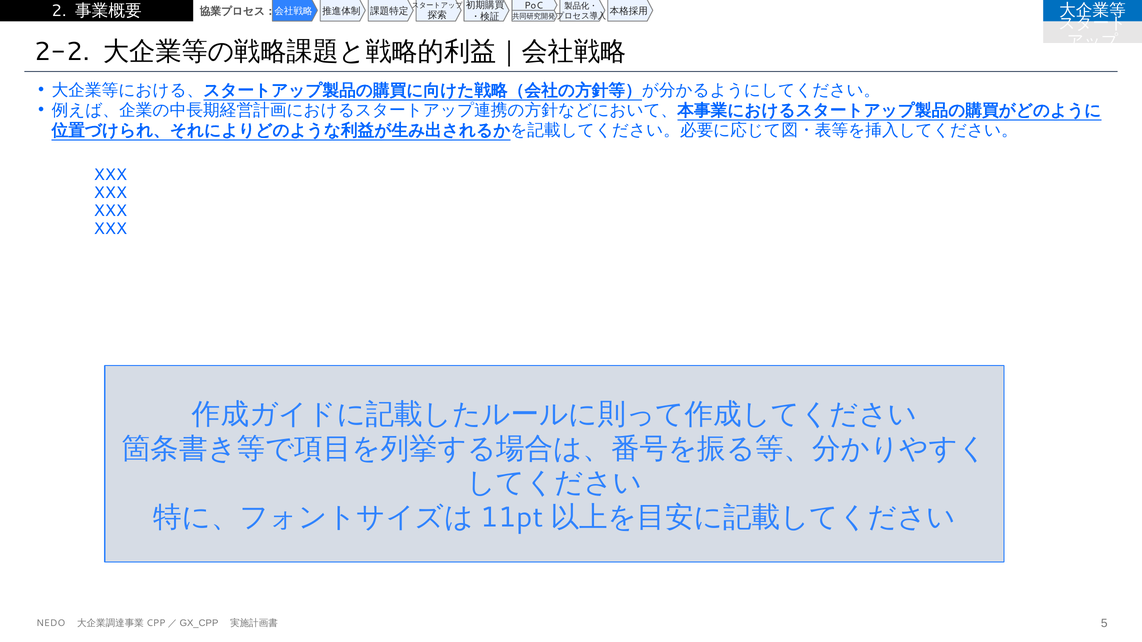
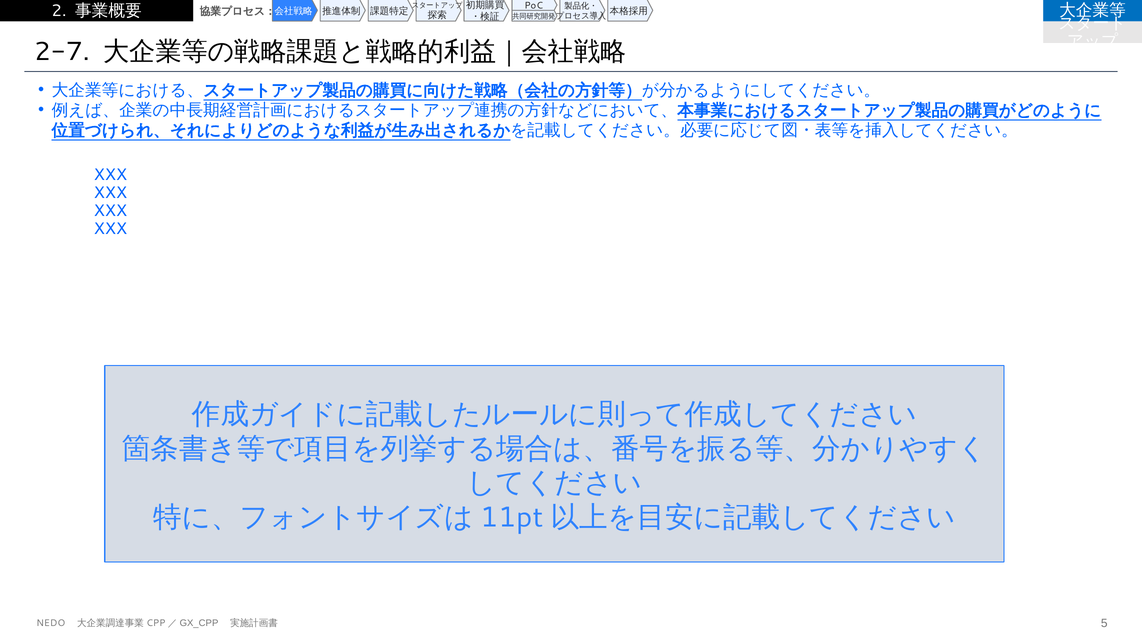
2-2: 2-2 -> 2-7
